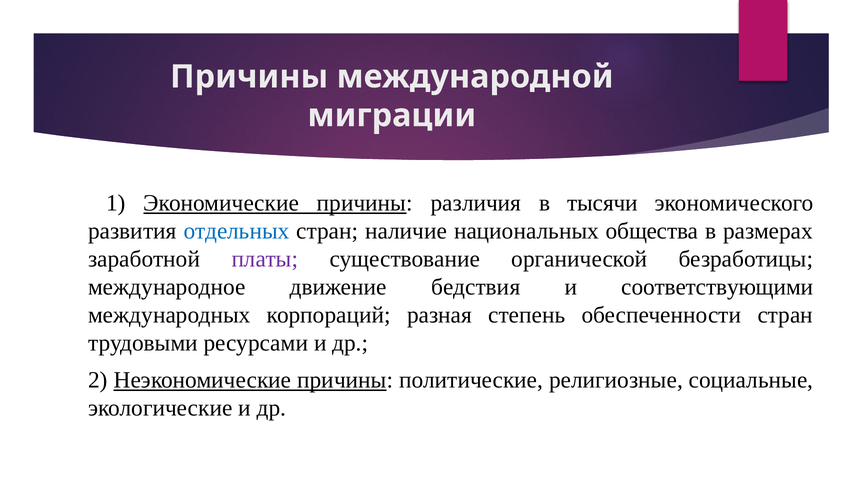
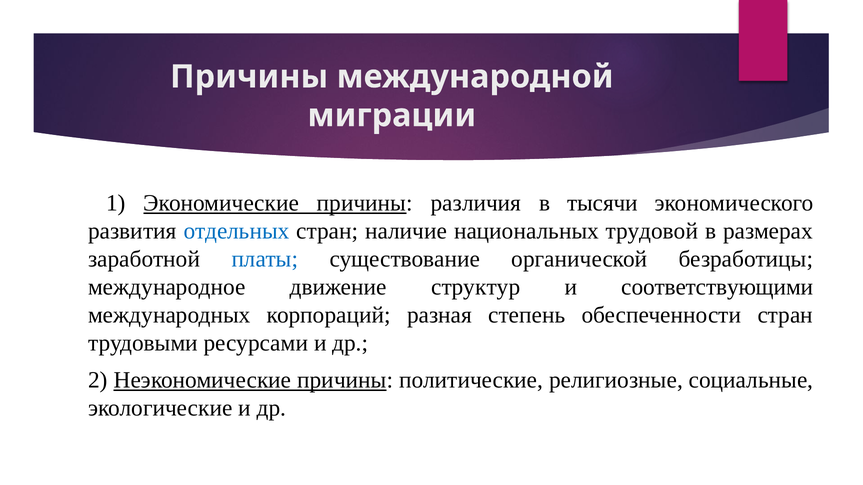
общества: общества -> трудовой
платы colour: purple -> blue
бедствия: бедствия -> структур
